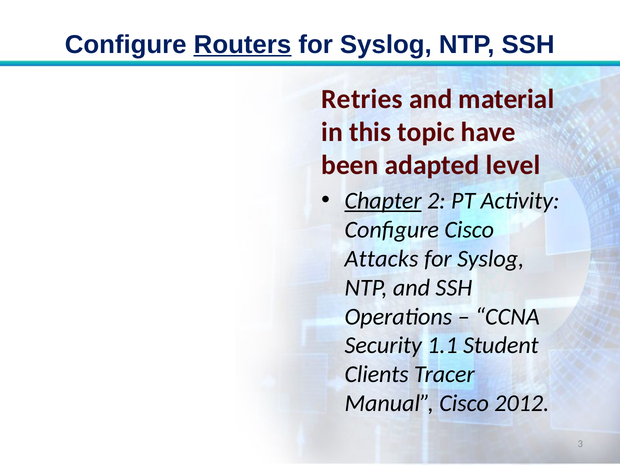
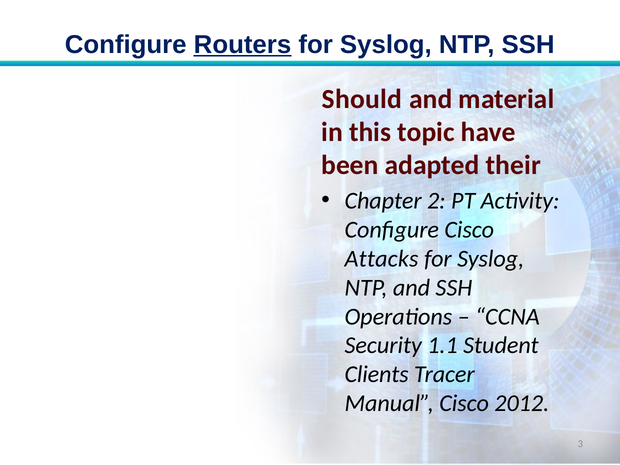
Retries: Retries -> Should
level: level -> their
Chapter underline: present -> none
